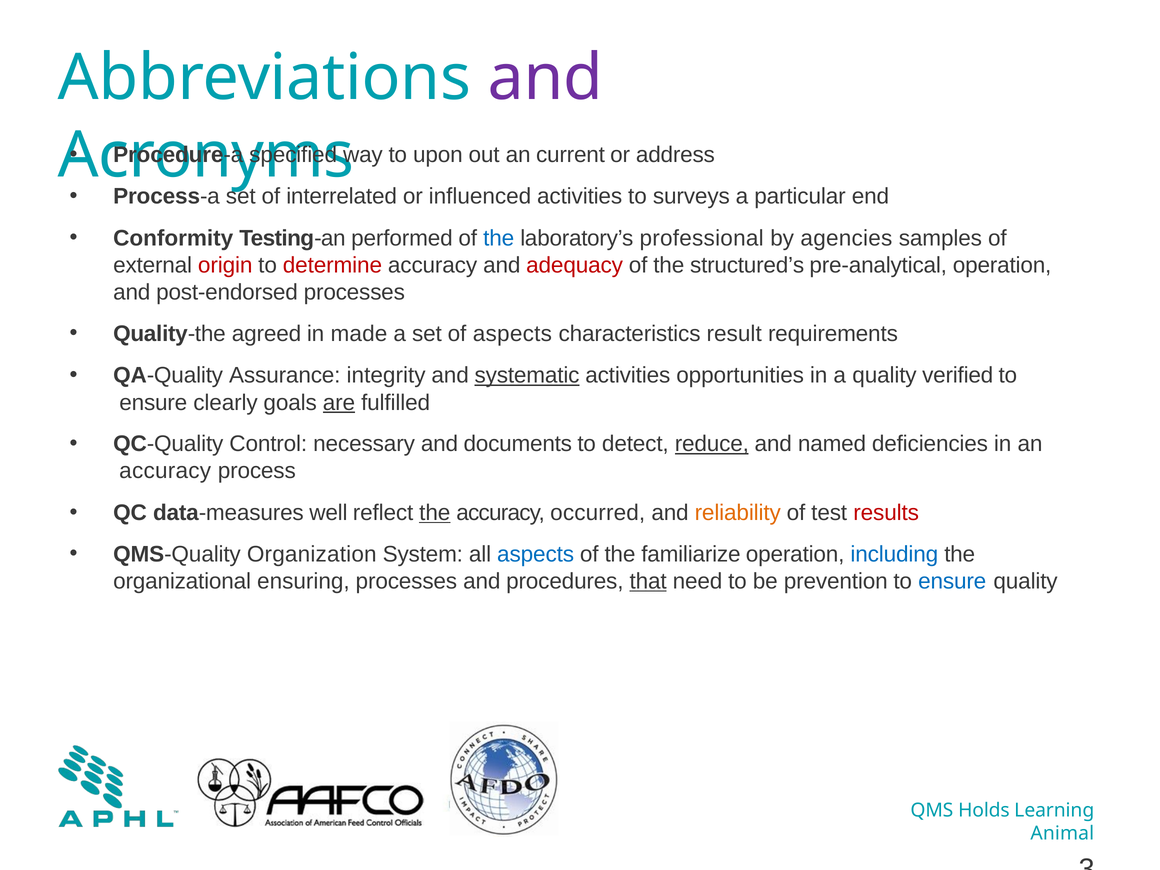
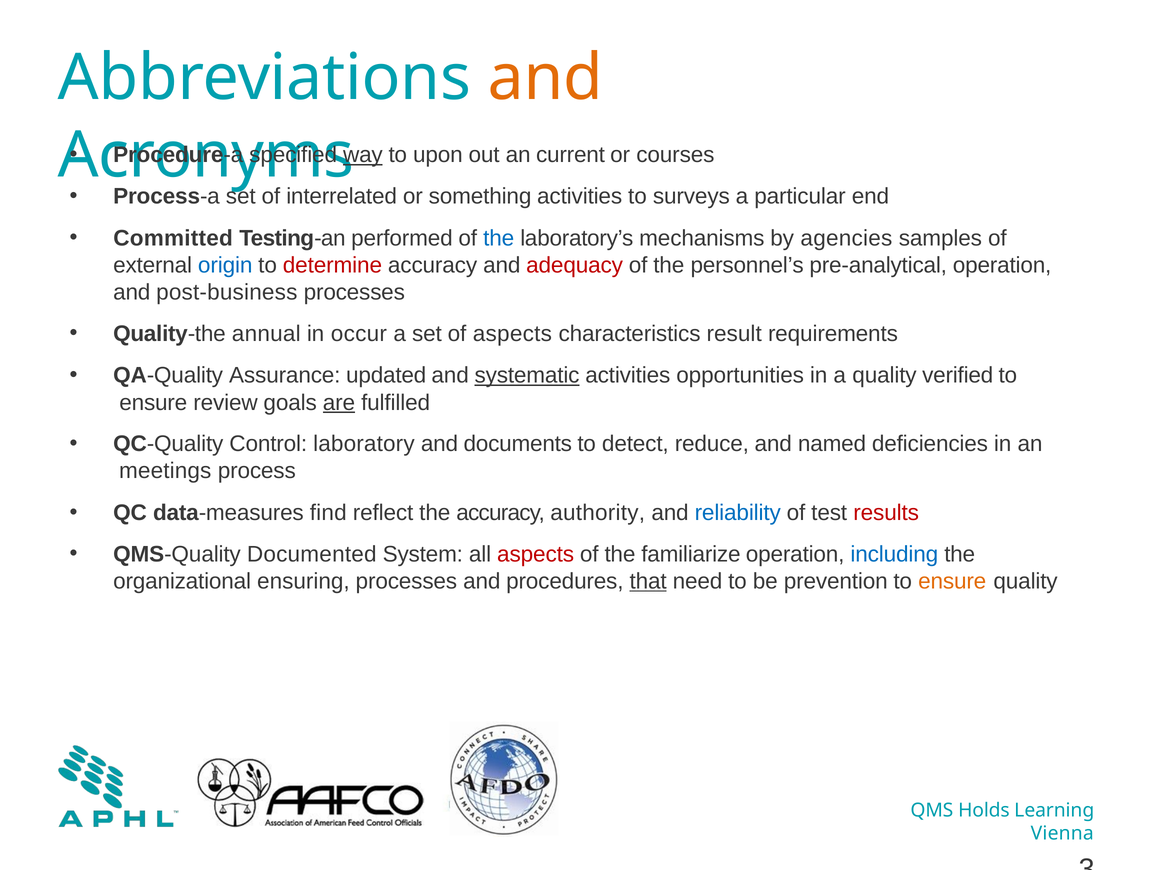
and at (545, 78) colour: purple -> orange
way underline: none -> present
address: address -> courses
influenced: influenced -> something
Conformity: Conformity -> Committed
professional: professional -> mechanisms
origin colour: red -> blue
structured’s: structured’s -> personnel’s
post-endorsed: post-endorsed -> post-business
agreed: agreed -> annual
made: made -> occur
integrity: integrity -> updated
clearly: clearly -> review
necessary: necessary -> laboratory
reduce underline: present -> none
accuracy at (165, 471): accuracy -> meetings
well: well -> find
the at (435, 513) underline: present -> none
occurred: occurred -> authority
reliability colour: orange -> blue
Organization: Organization -> Documented
aspects at (536, 554) colour: blue -> red
ensure at (952, 581) colour: blue -> orange
Animal: Animal -> Vienna
